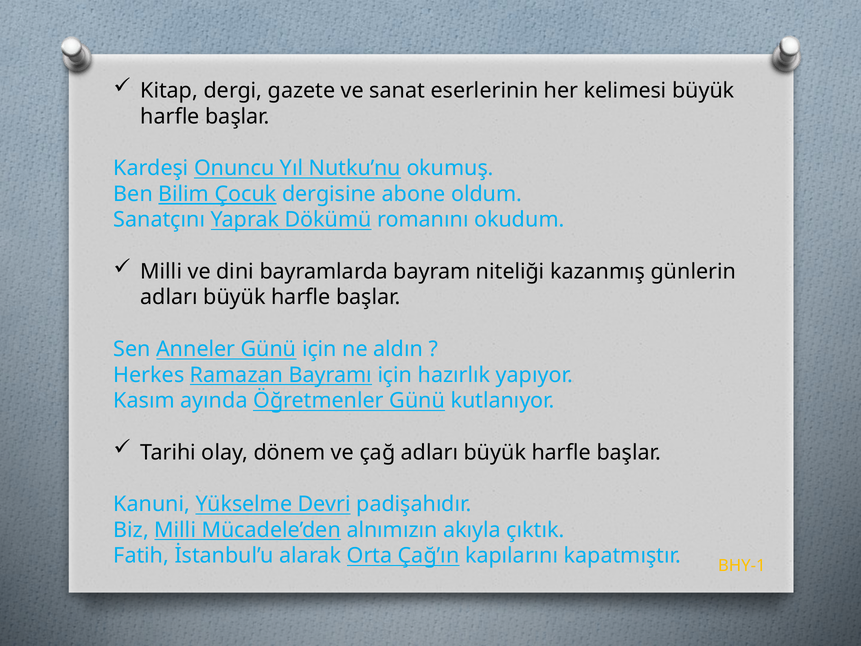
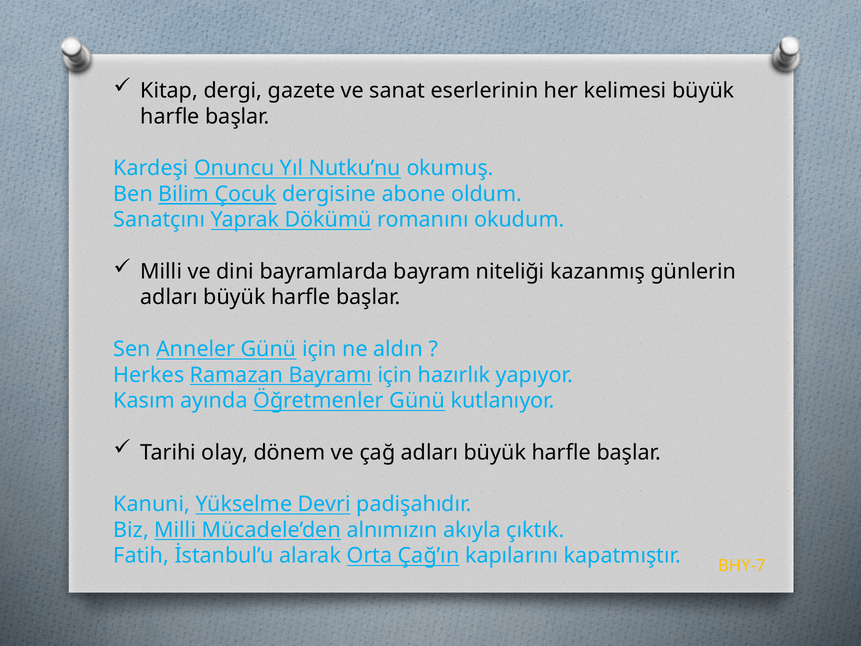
BHY-1: BHY-1 -> BHY-7
